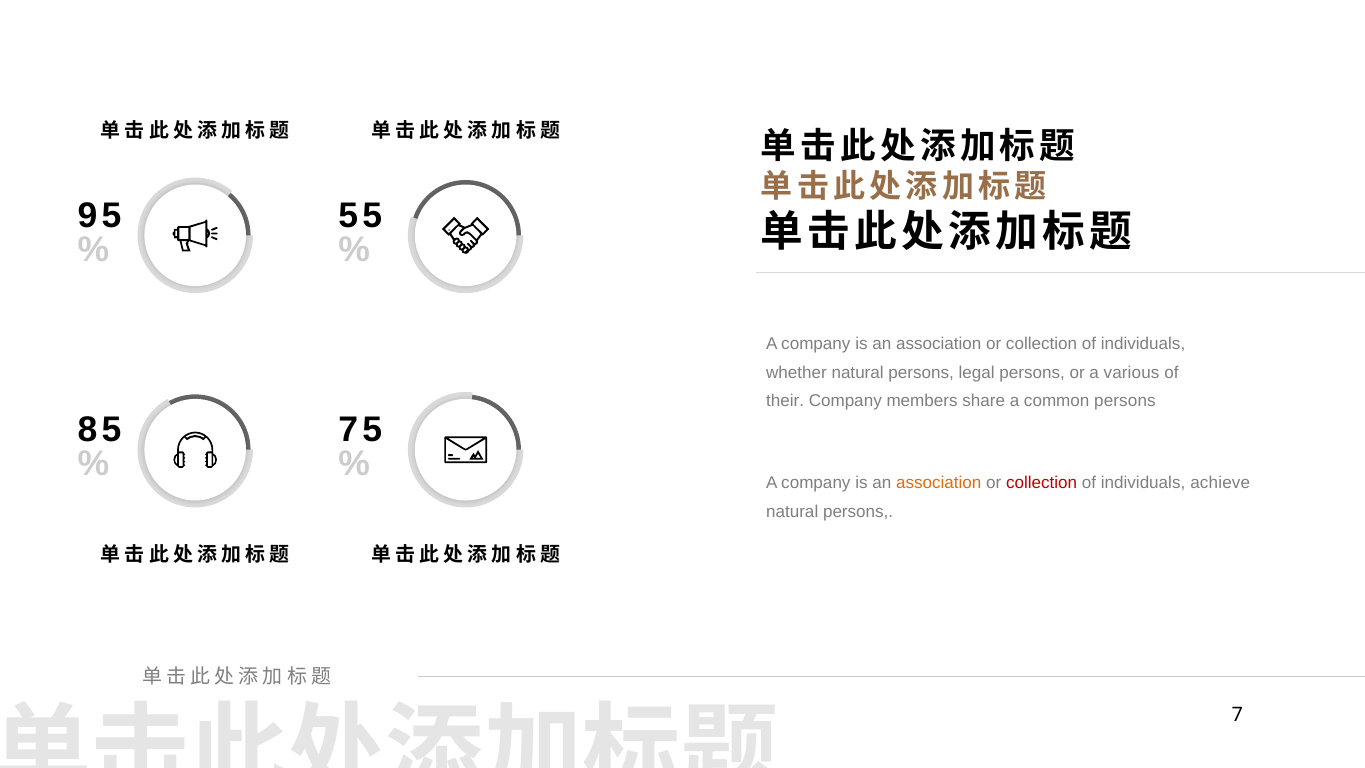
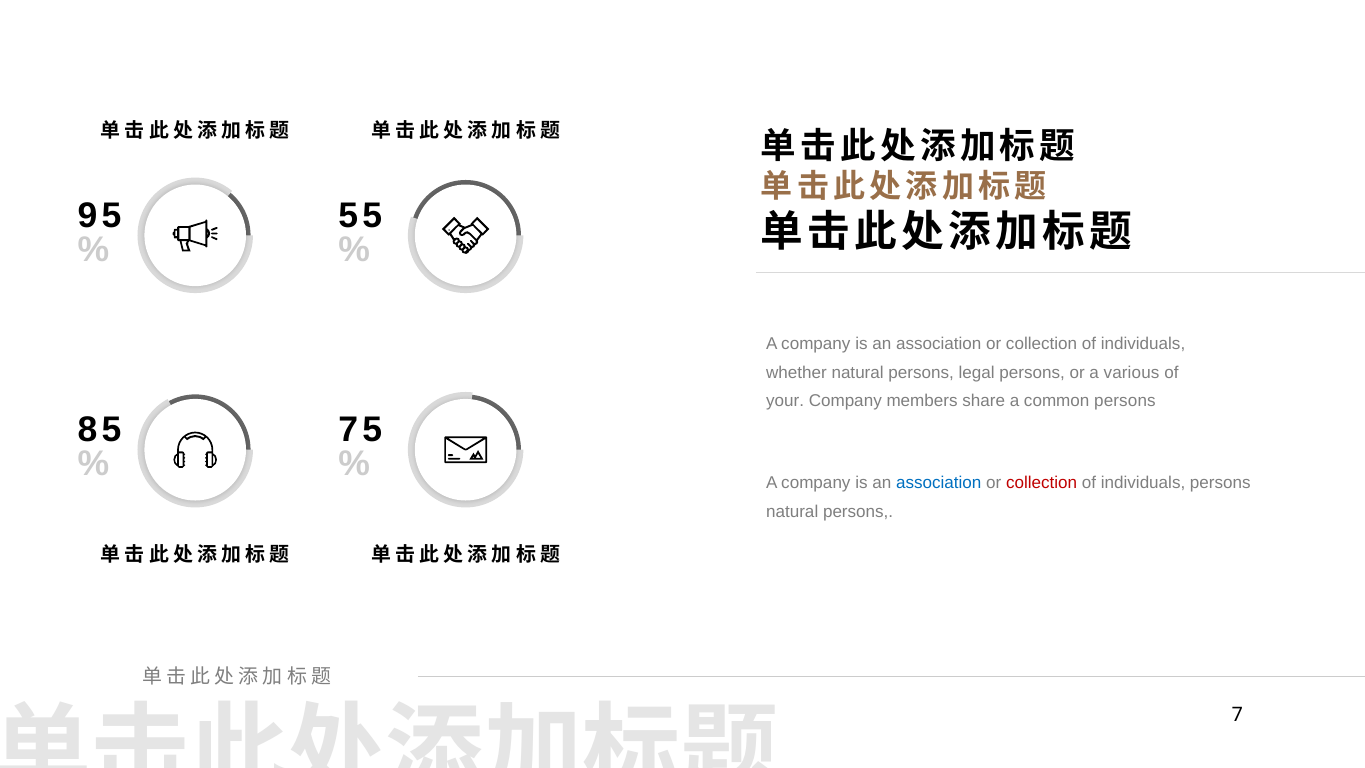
their: their -> your
association at (939, 483) colour: orange -> blue
individuals achieve: achieve -> persons
